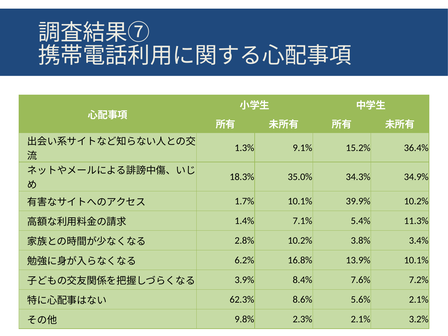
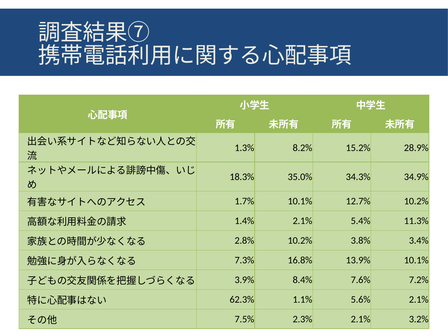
9.1%: 9.1% -> 8.2%
36.4%: 36.4% -> 28.9%
39.9%: 39.9% -> 12.7%
1.4% 7.1%: 7.1% -> 2.1%
6.2%: 6.2% -> 7.3%
8.6%: 8.6% -> 1.1%
9.8%: 9.8% -> 7.5%
